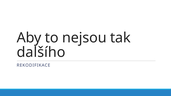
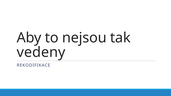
dalšího: dalšího -> vedeny
